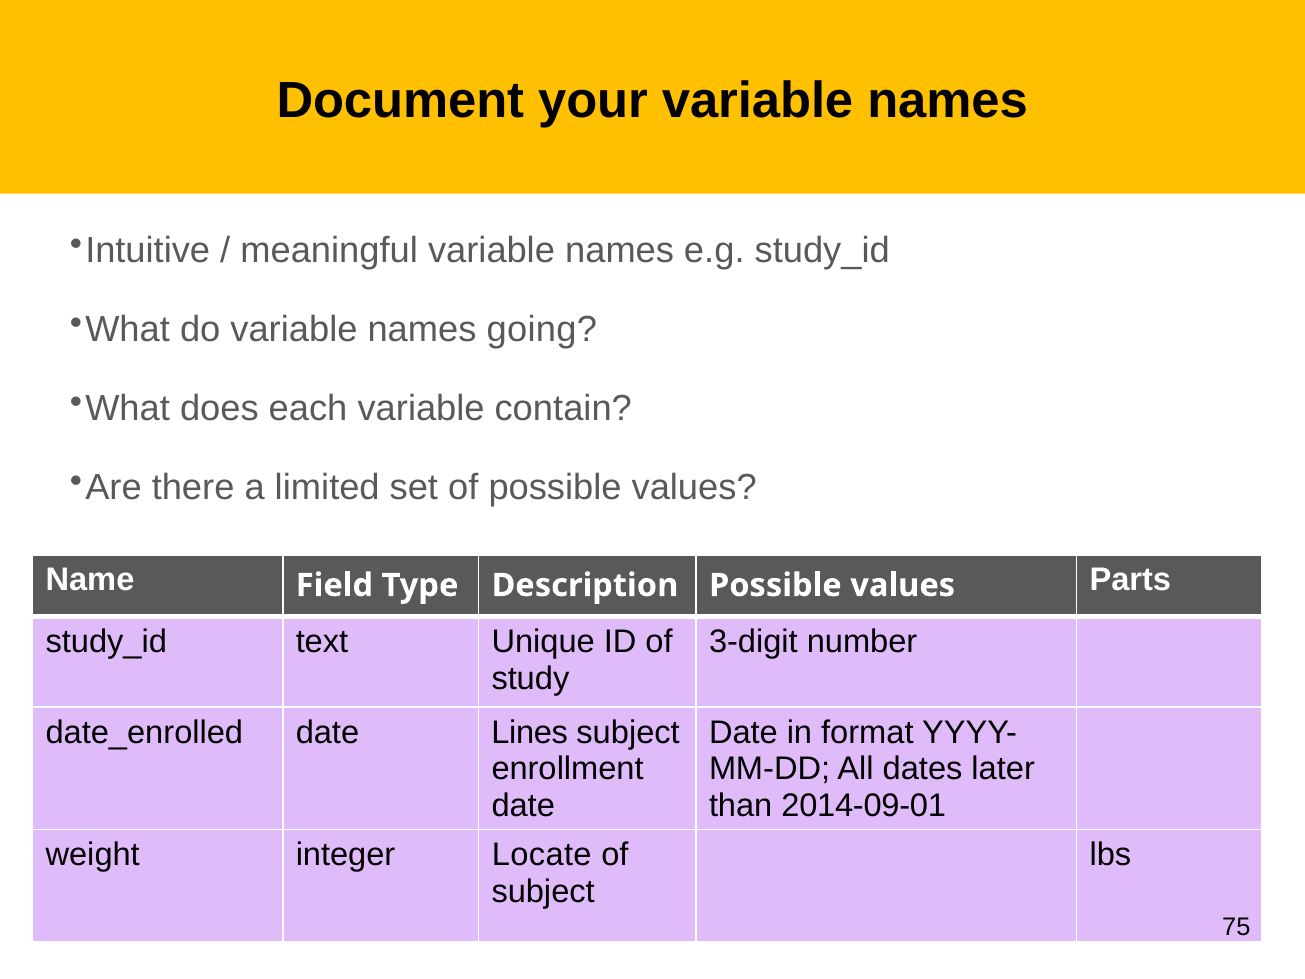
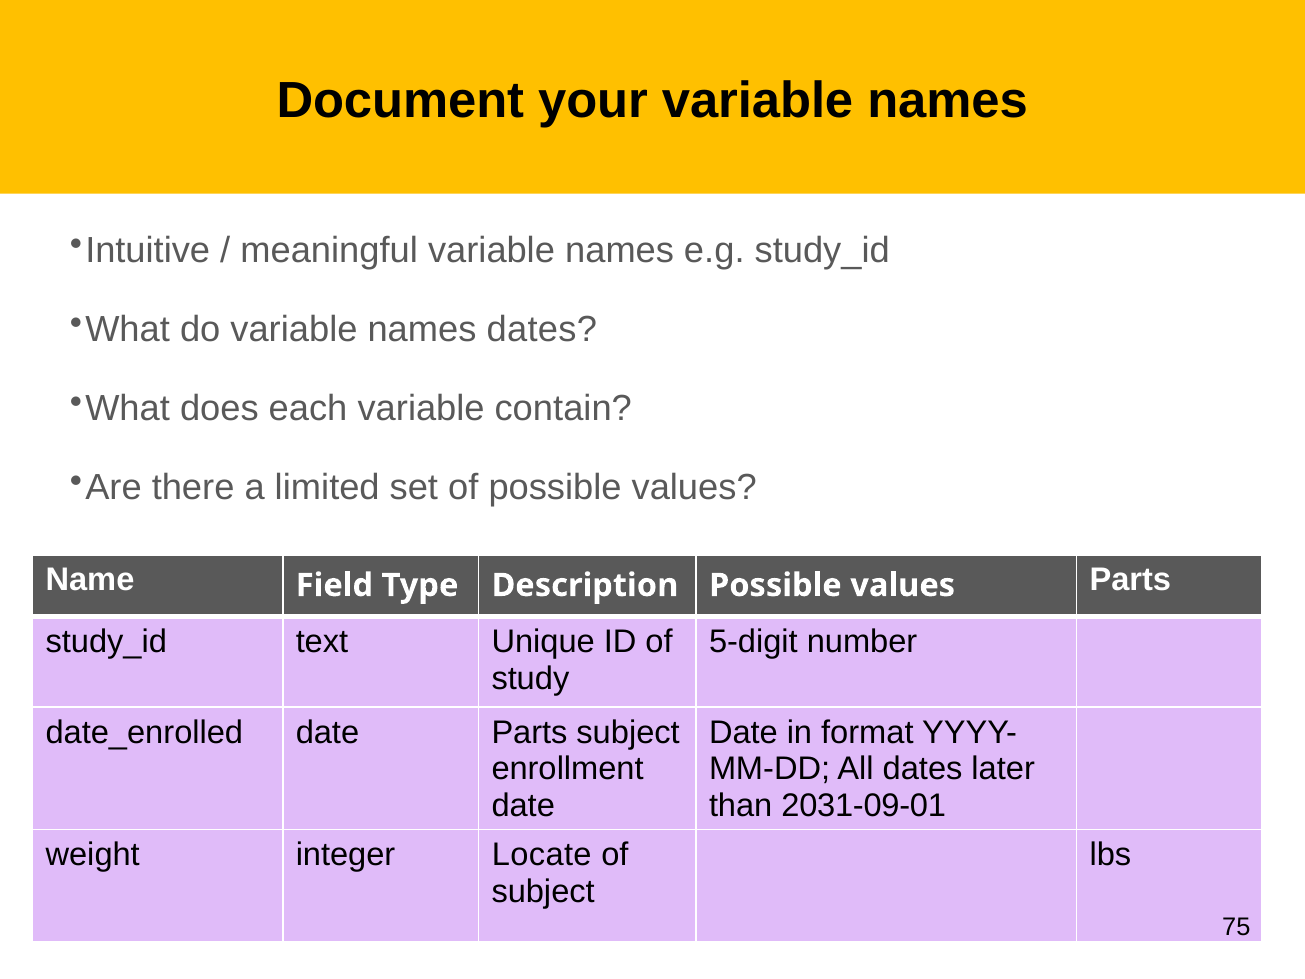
names going: going -> dates
3-digit: 3-digit -> 5-digit
date Lines: Lines -> Parts
2014-09-01: 2014-09-01 -> 2031-09-01
